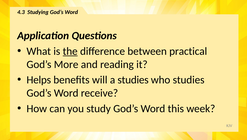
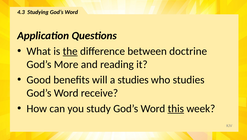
practical: practical -> doctrine
Helps: Helps -> Good
this underline: none -> present
